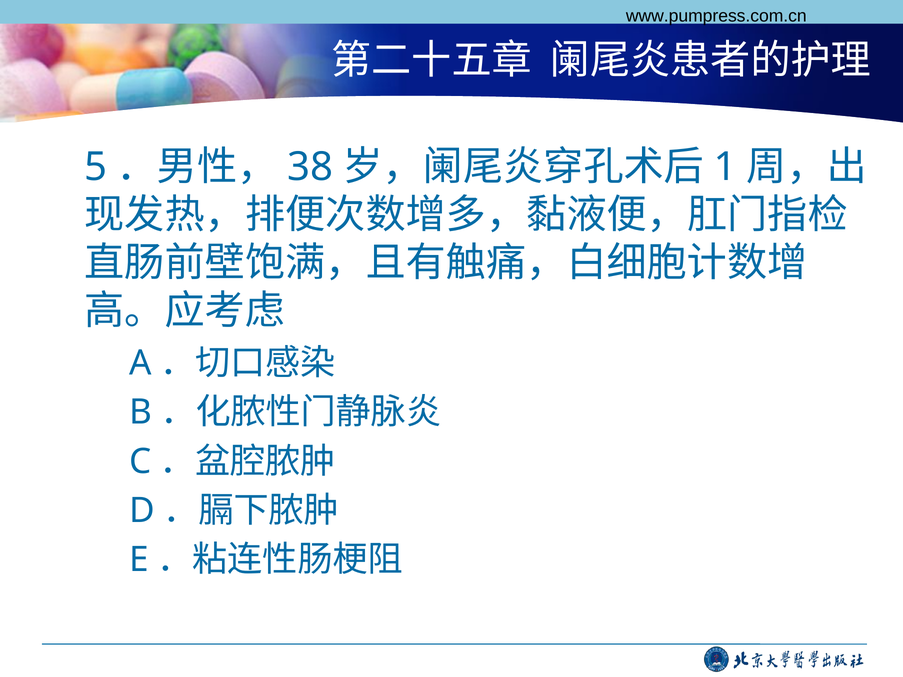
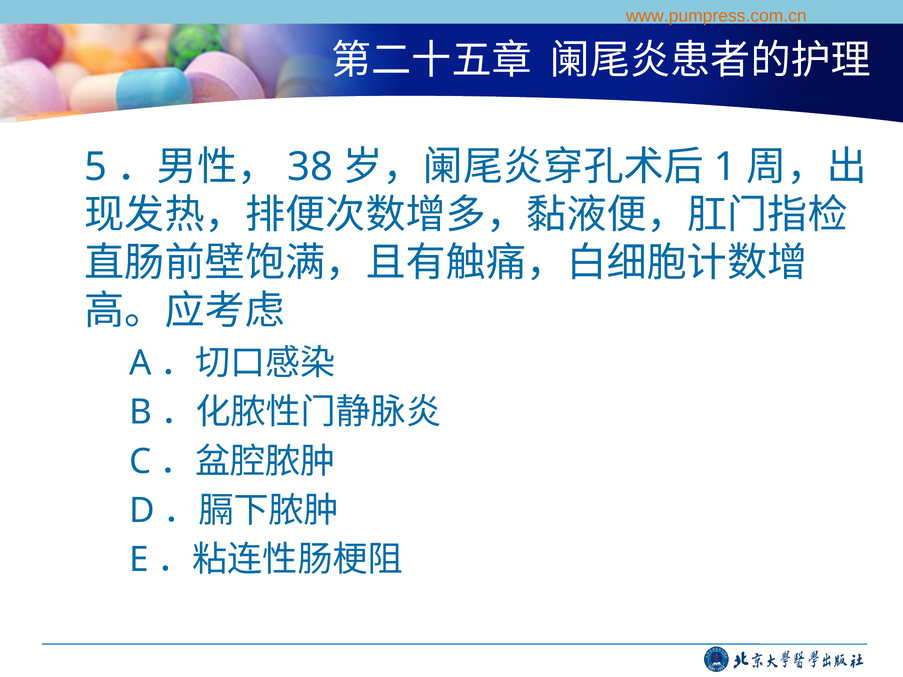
www.pumpress.com.cn colour: black -> orange
